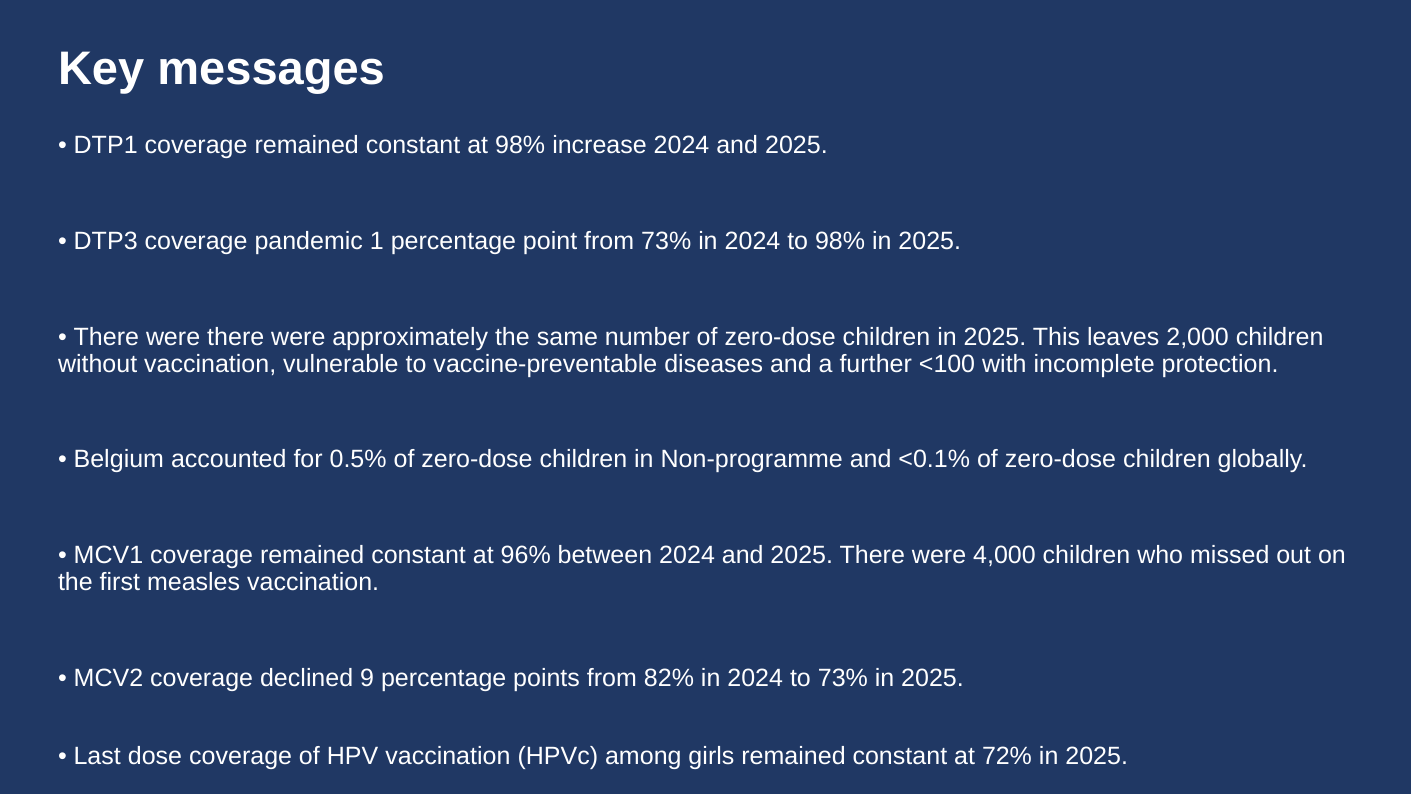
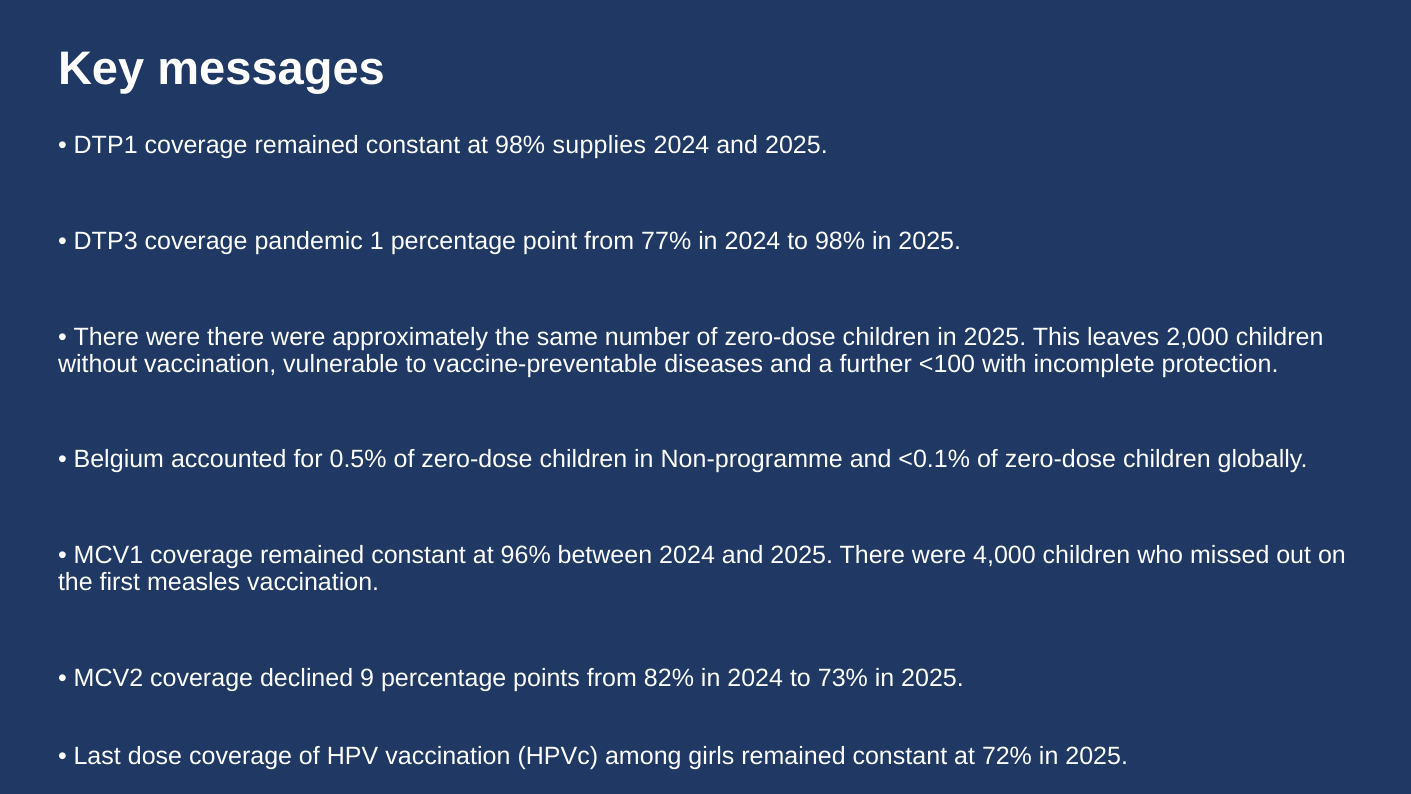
increase: increase -> supplies
from 73%: 73% -> 77%
